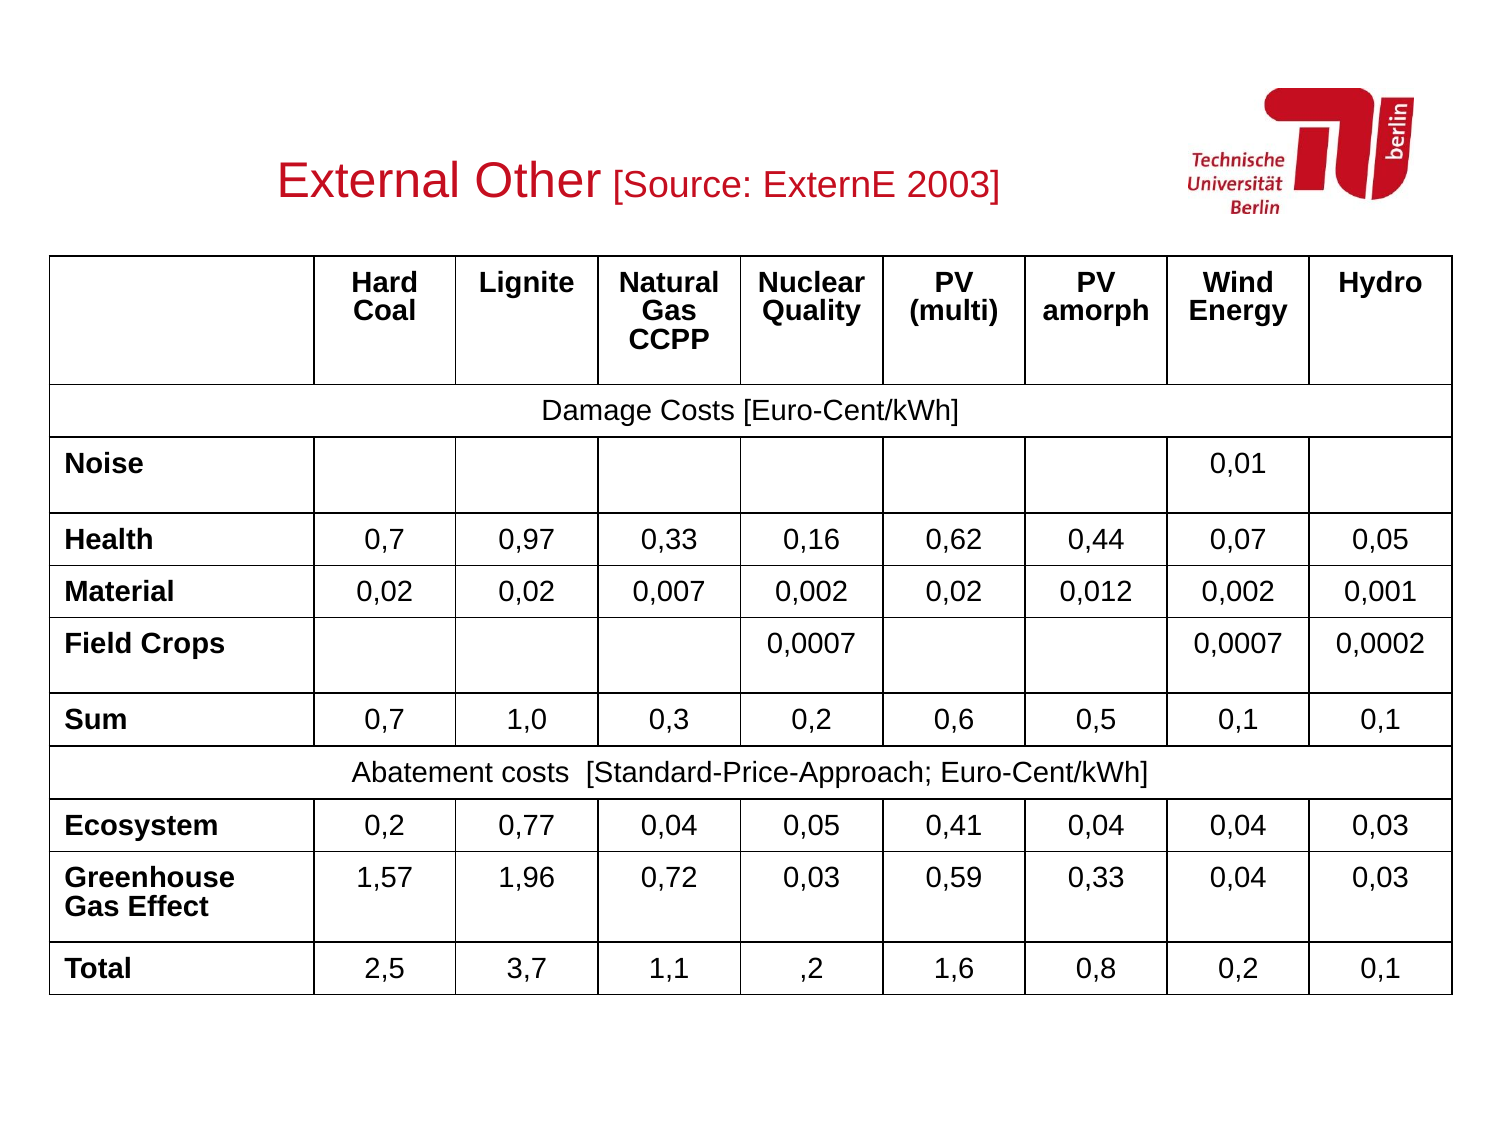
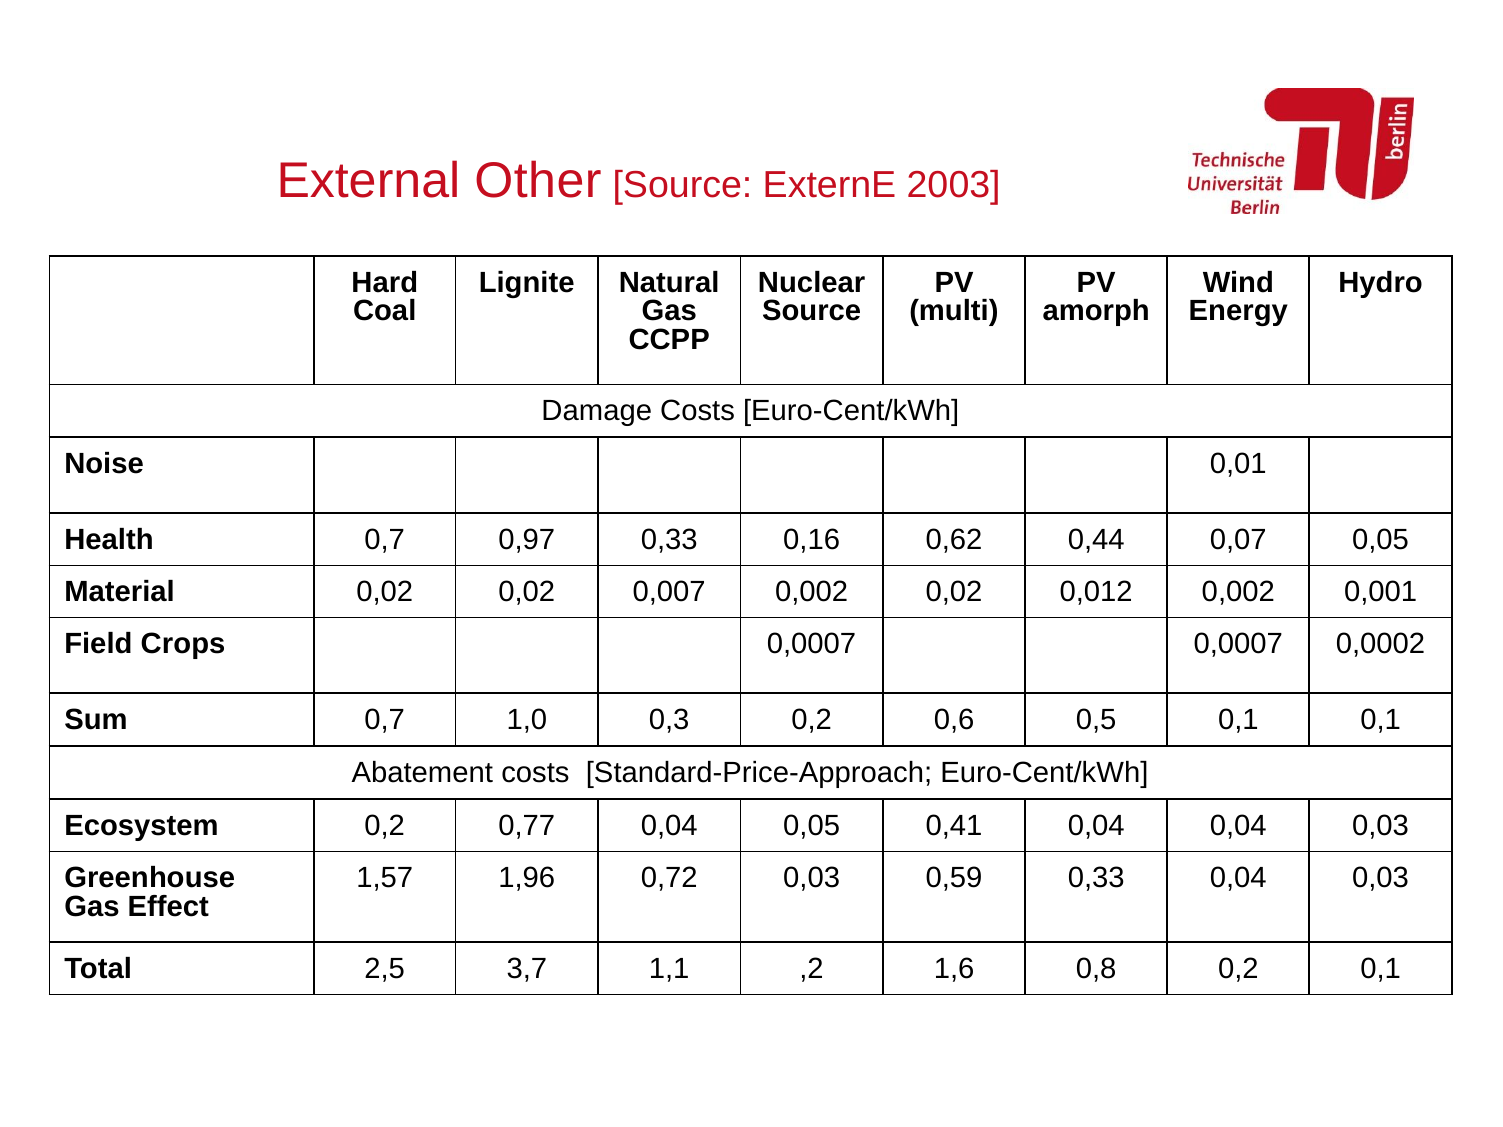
Quality at (812, 311): Quality -> Source
